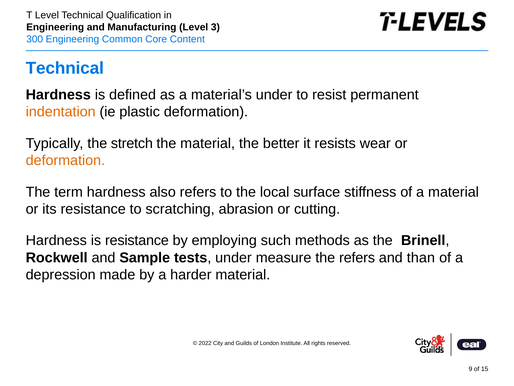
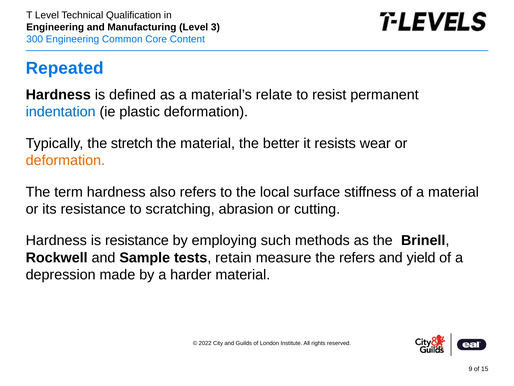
Technical at (65, 68): Technical -> Repeated
material’s under: under -> relate
indentation colour: orange -> blue
tests under: under -> retain
than: than -> yield
